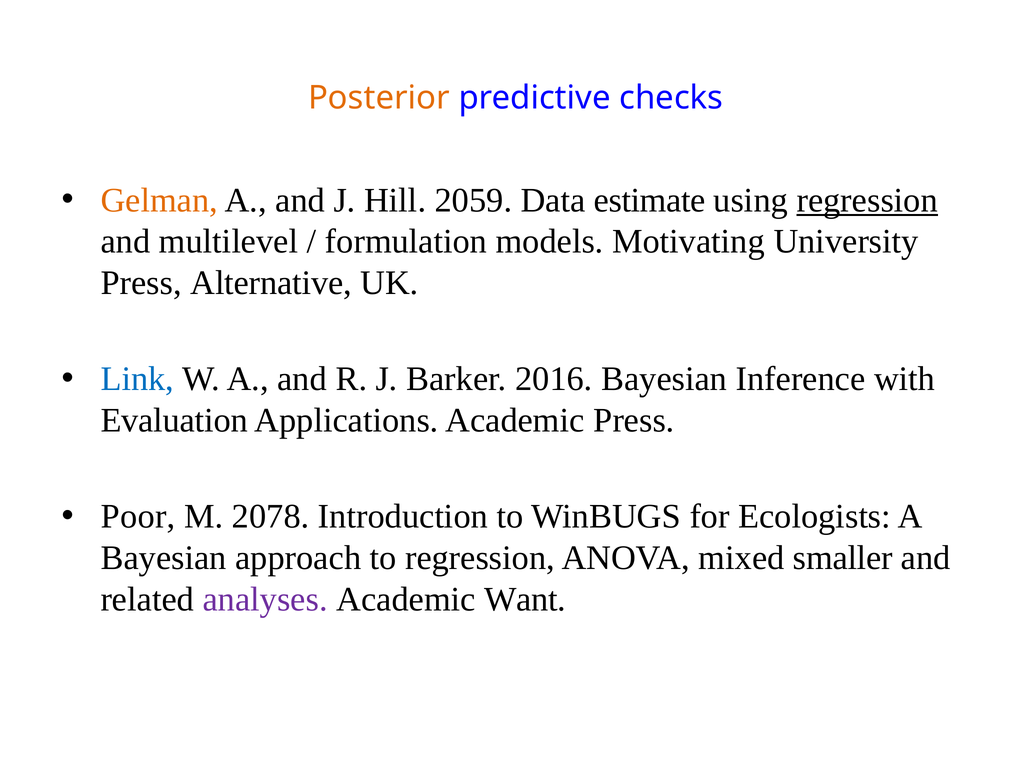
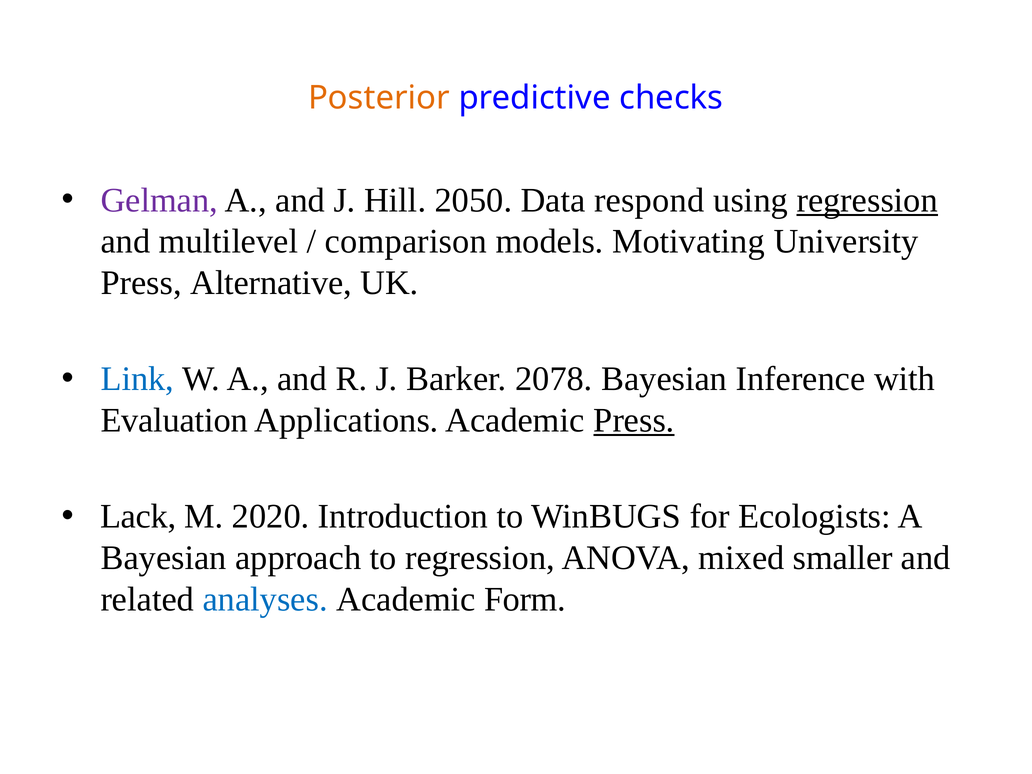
Gelman colour: orange -> purple
2059: 2059 -> 2050
estimate: estimate -> respond
formulation: formulation -> comparison
2016: 2016 -> 2078
Press at (634, 420) underline: none -> present
Poor: Poor -> Lack
2078: 2078 -> 2020
analyses colour: purple -> blue
Want: Want -> Form
